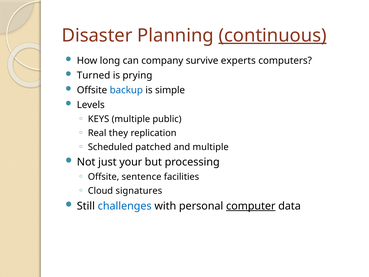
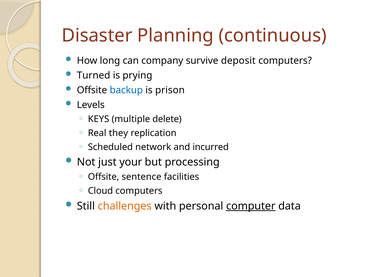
continuous underline: present -> none
experts: experts -> deposit
simple: simple -> prison
public: public -> delete
patched: patched -> network
and multiple: multiple -> incurred
Cloud signatures: signatures -> computers
challenges colour: blue -> orange
